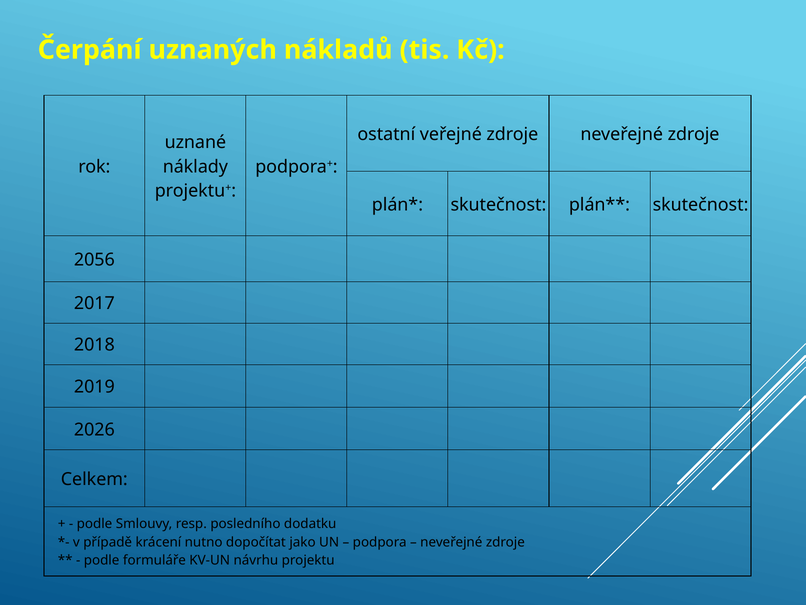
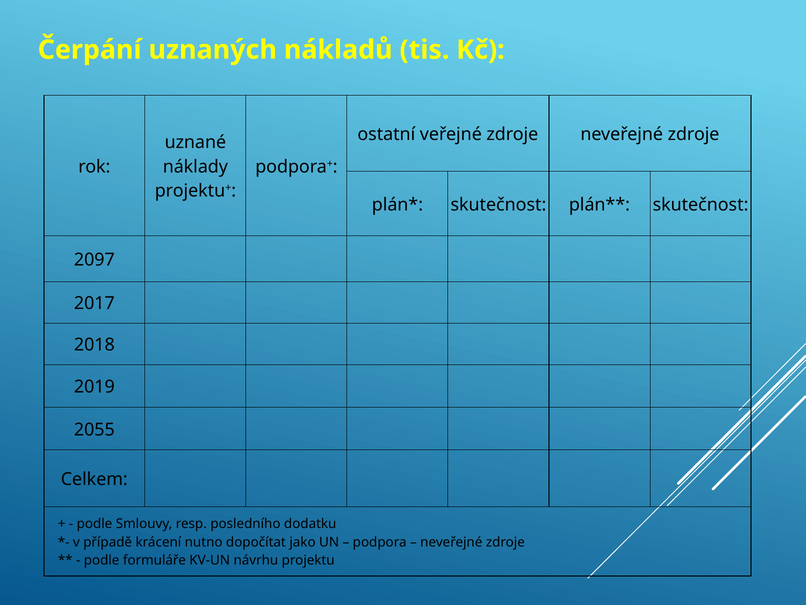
2056: 2056 -> 2097
2026: 2026 -> 2055
